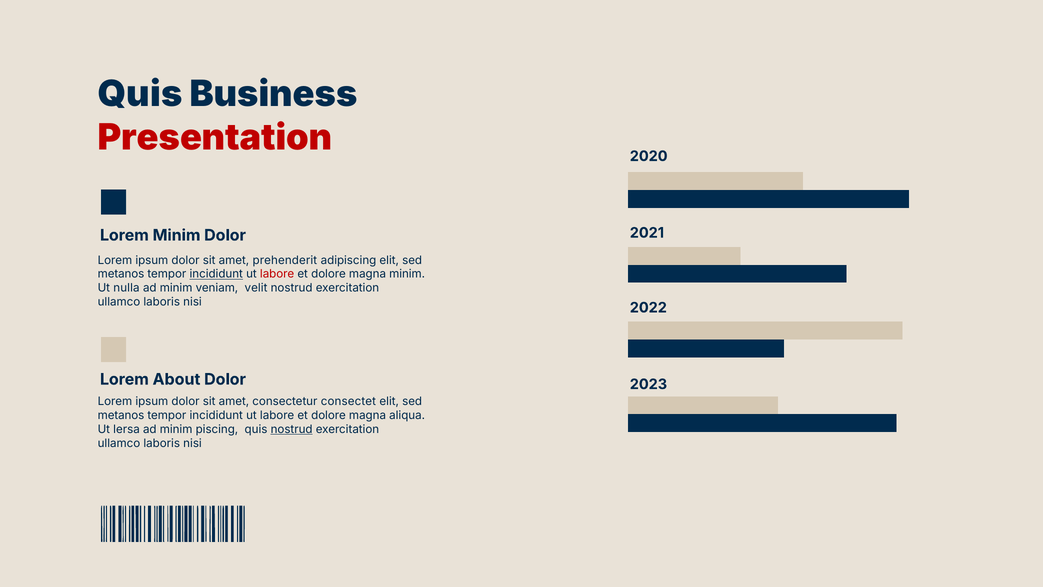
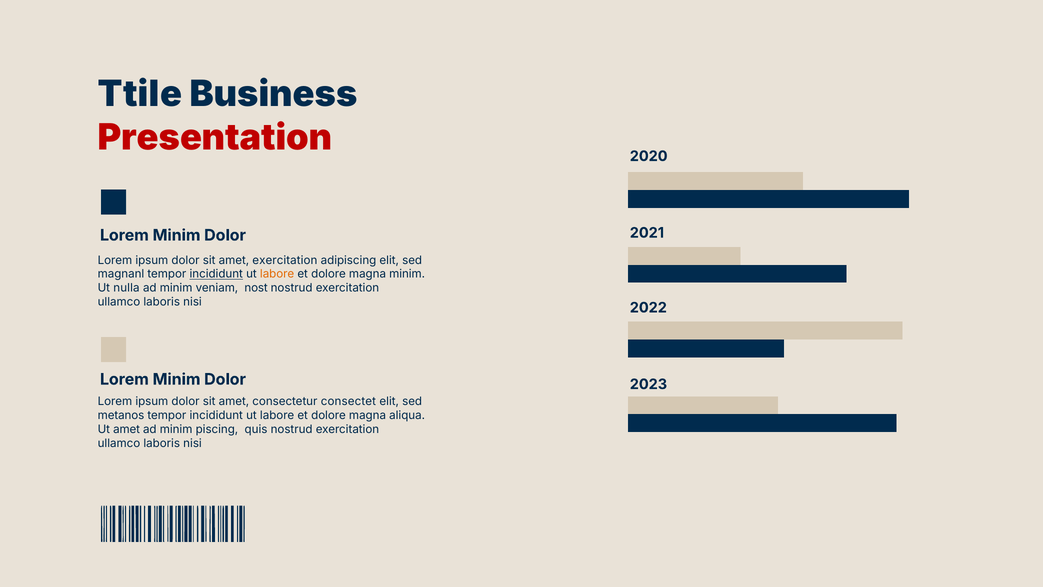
Quis at (140, 94): Quis -> Ttile
amet prehenderit: prehenderit -> exercitation
metanos at (121, 274): metanos -> magnanl
labore at (277, 274) colour: red -> orange
velit: velit -> nost
About at (176, 379): About -> Minim
Ut lersa: lersa -> amet
nostrud at (292, 429) underline: present -> none
